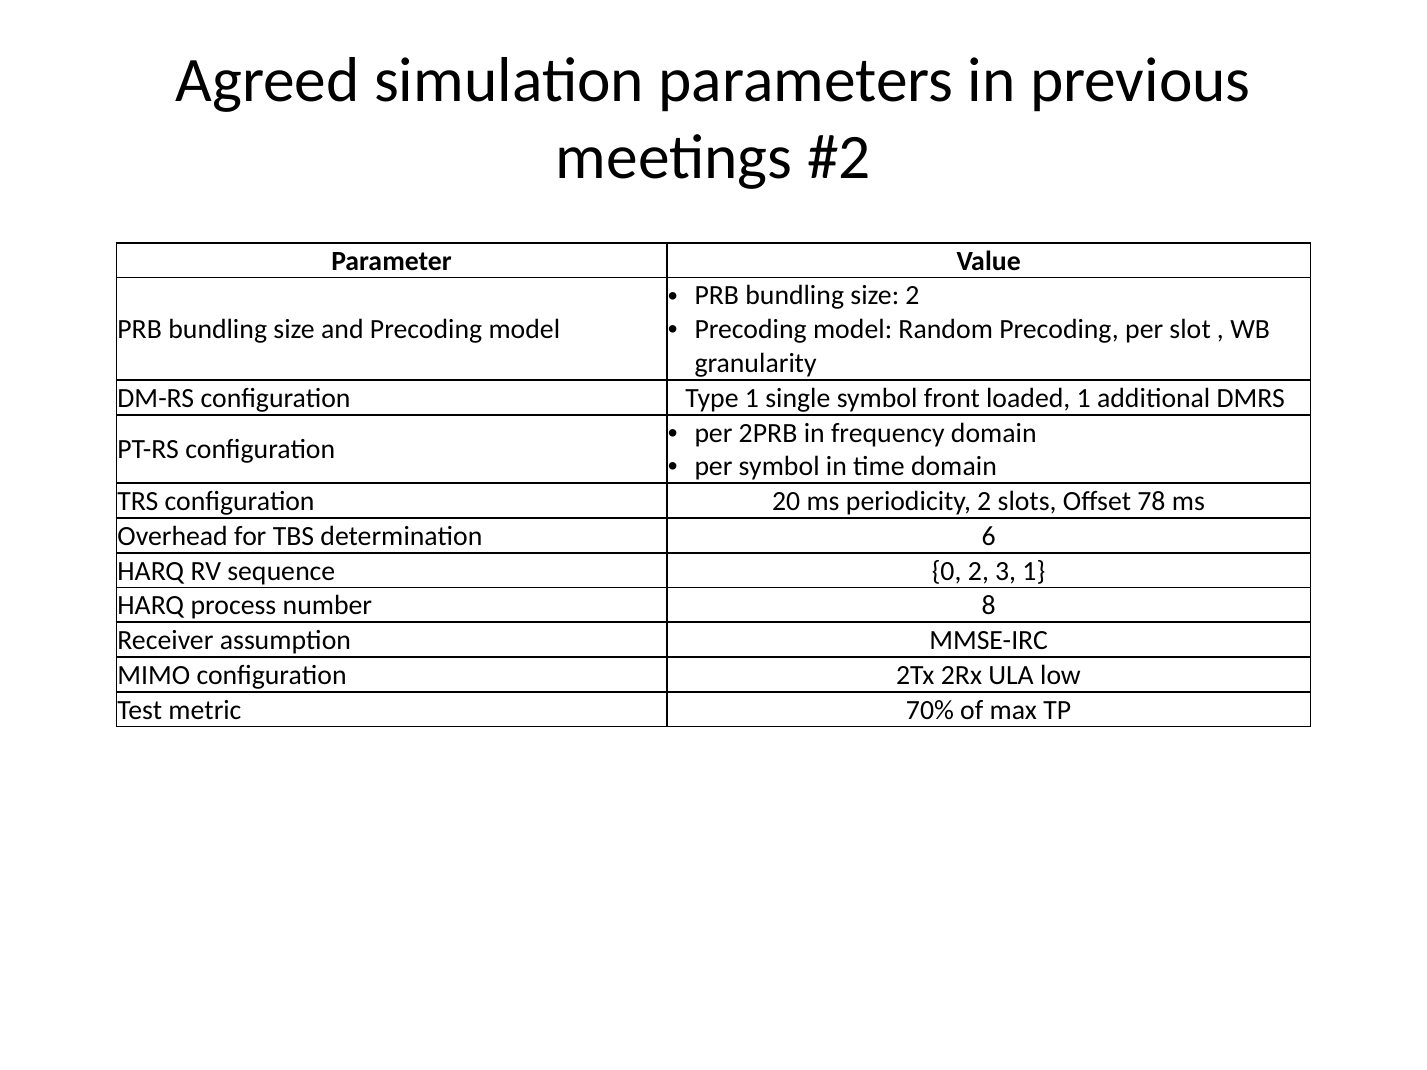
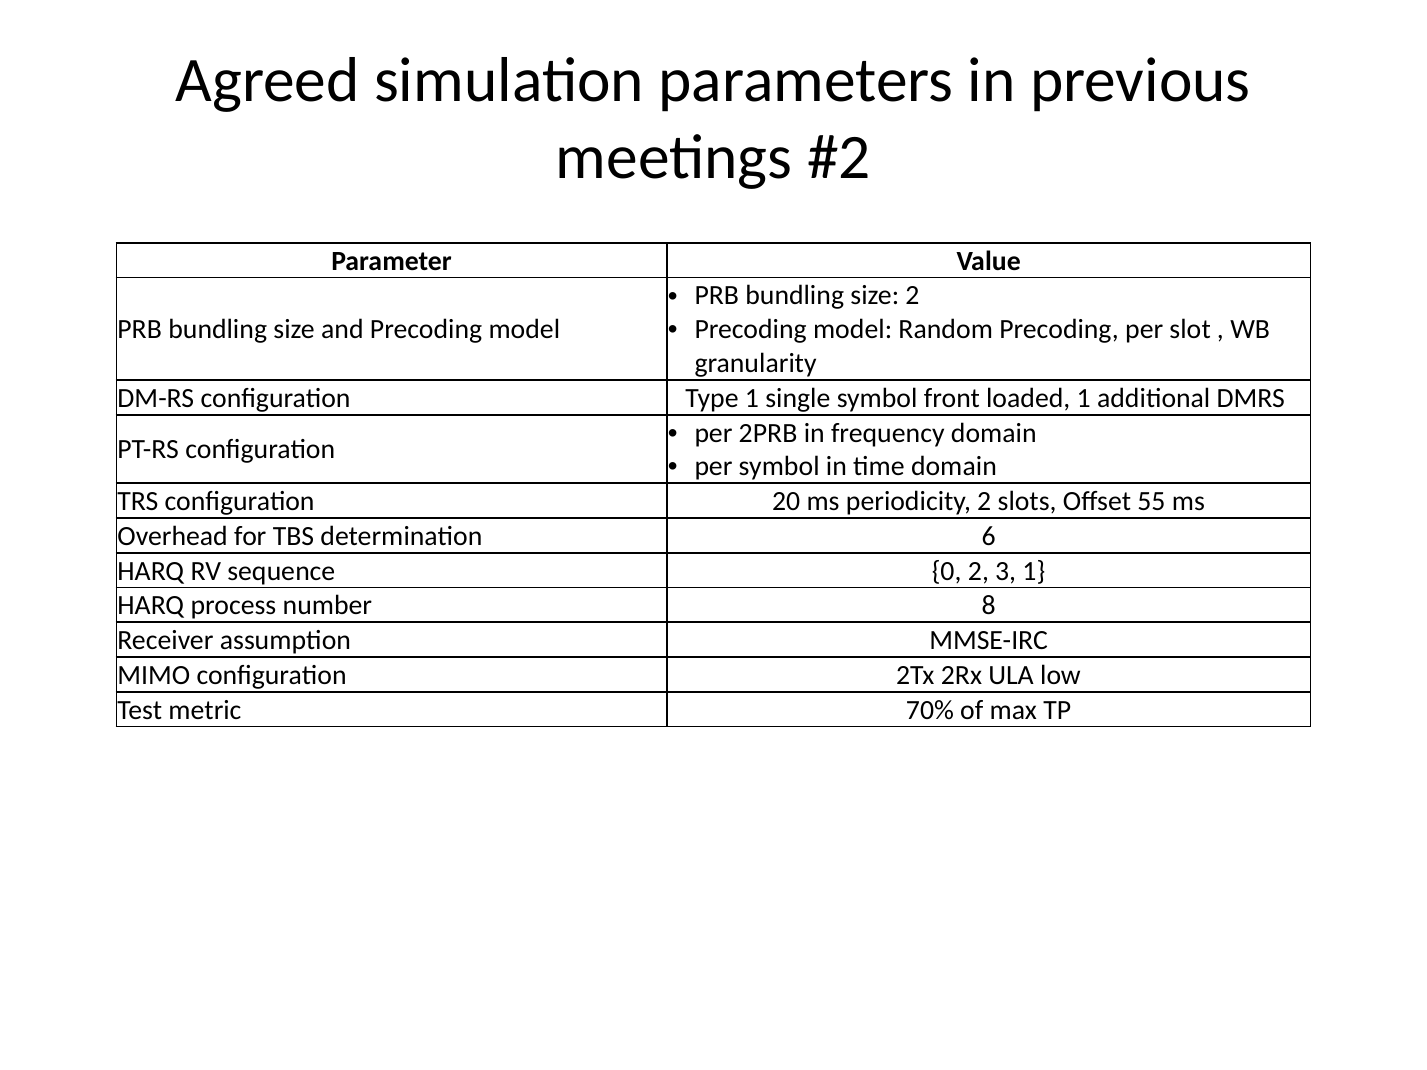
78: 78 -> 55
